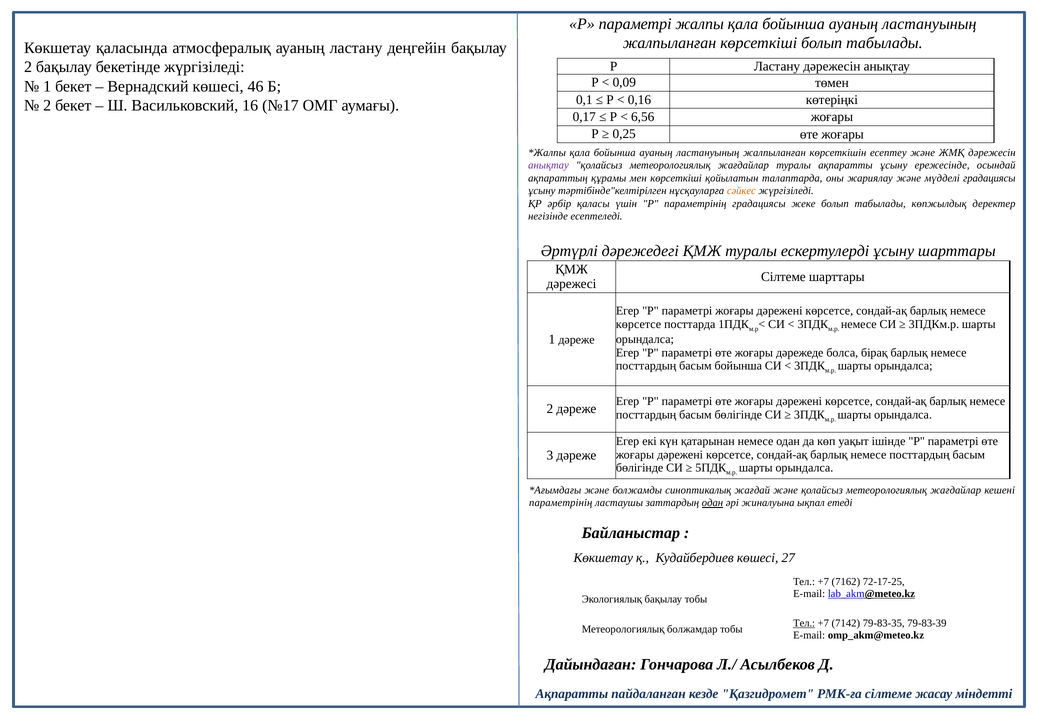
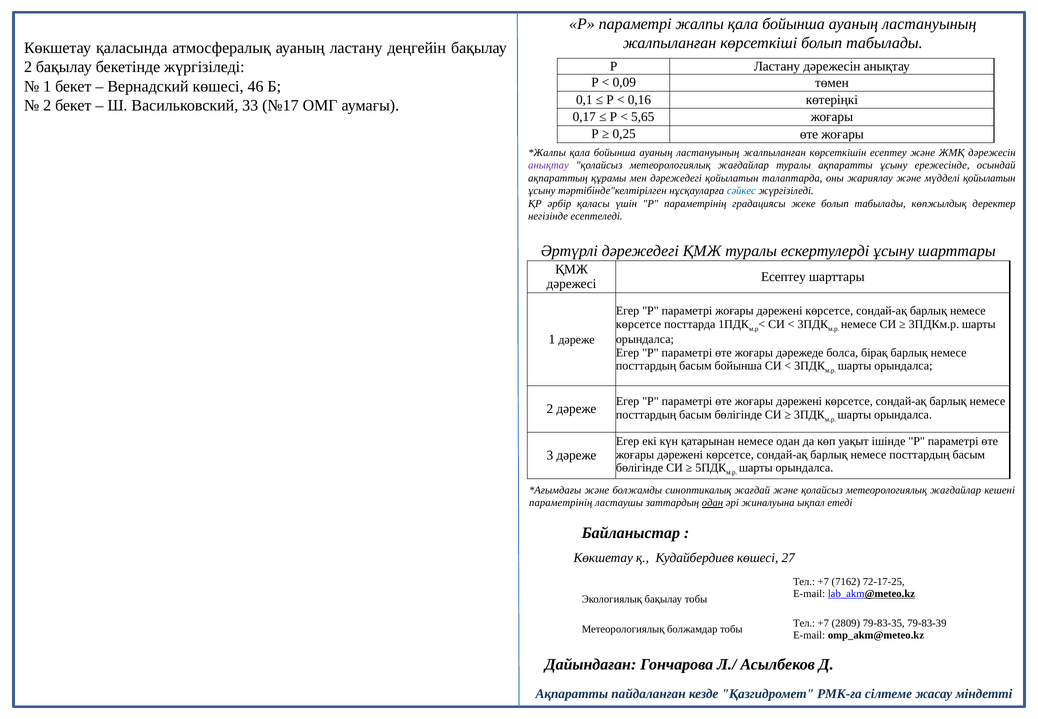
16: 16 -> 33
6,56: 6,56 -> 5,65
мен көрсеткіші: көрсеткіші -> дәрежедегі
мүдделі градациясы: градациясы -> қойылатын
сәйкес colour: orange -> blue
Сілтеме at (783, 277): Сілтеме -> Есептеу
Тел at (804, 623) underline: present -> none
7142: 7142 -> 2809
